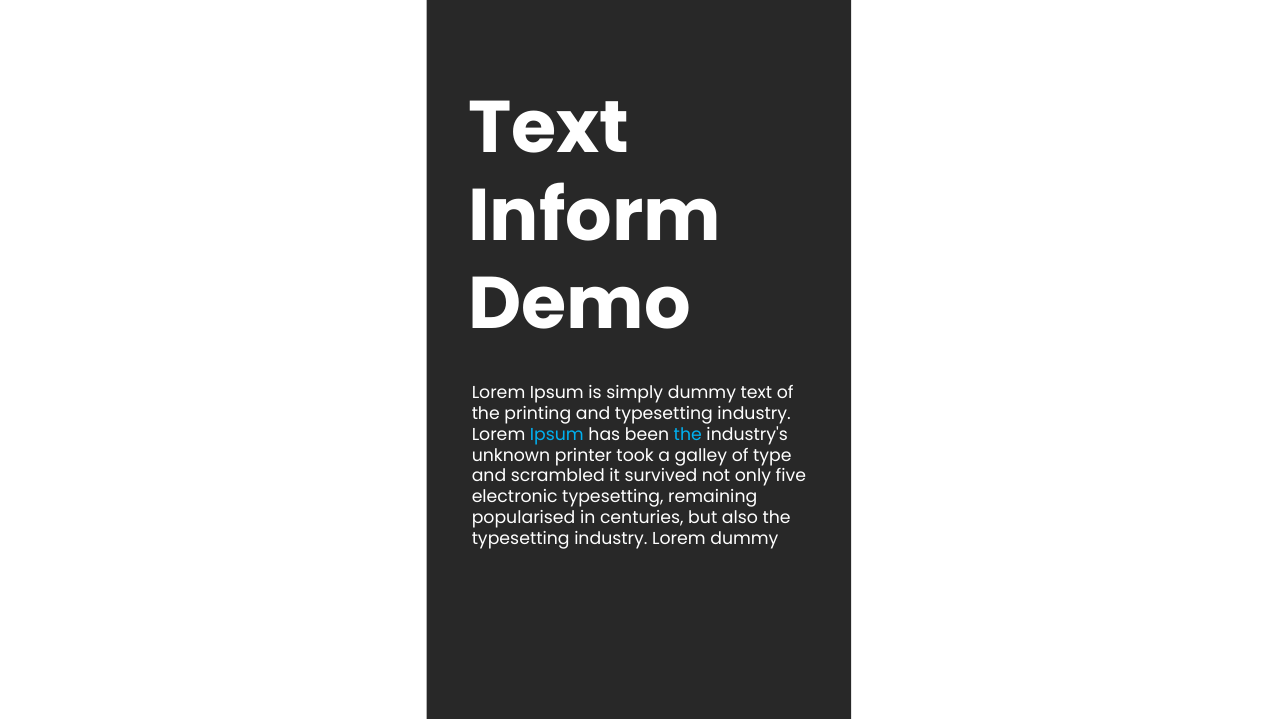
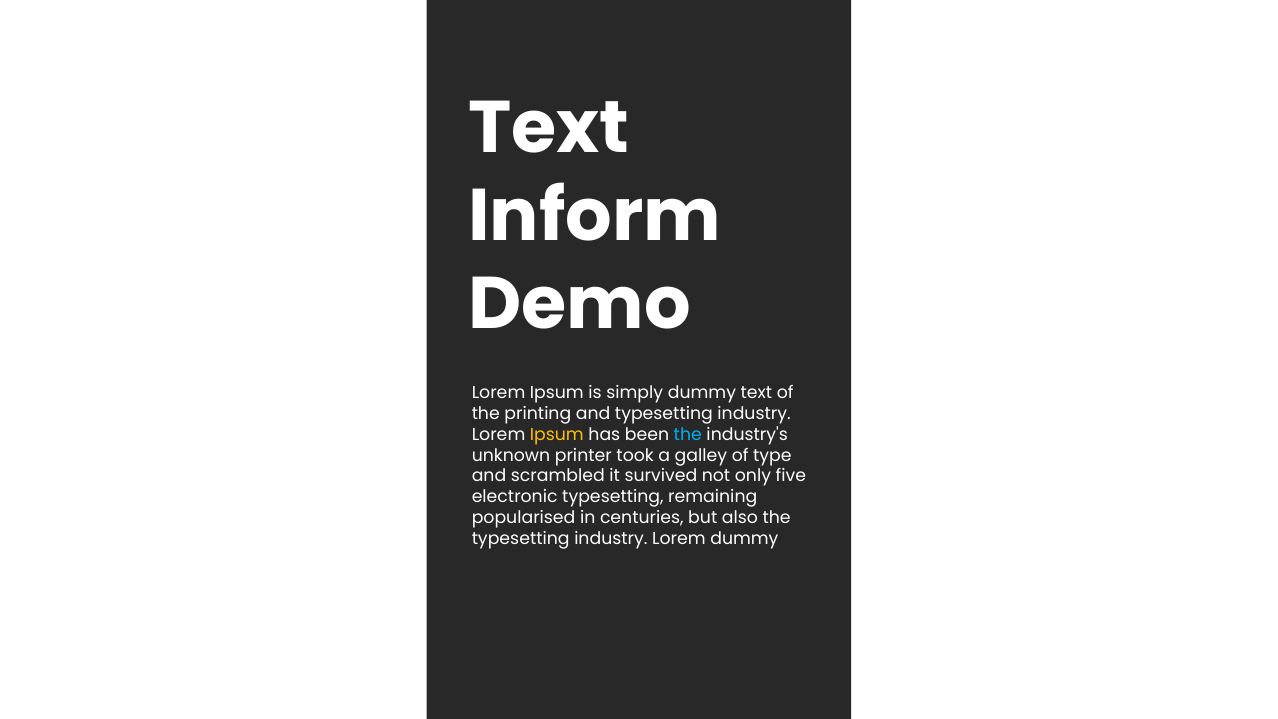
Ipsum at (557, 434) colour: light blue -> yellow
